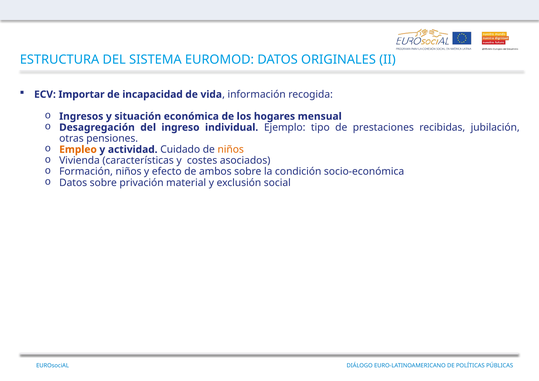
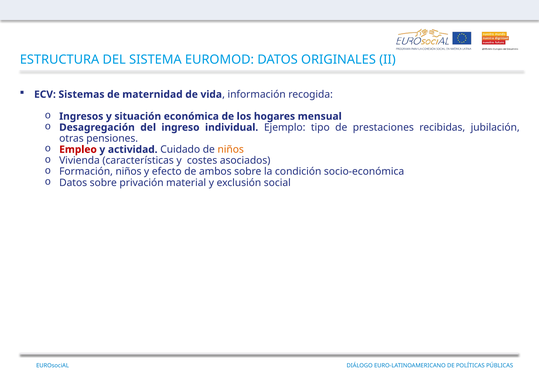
Importar: Importar -> Sistemas
incapacidad: incapacidad -> maternidad
Empleo colour: orange -> red
